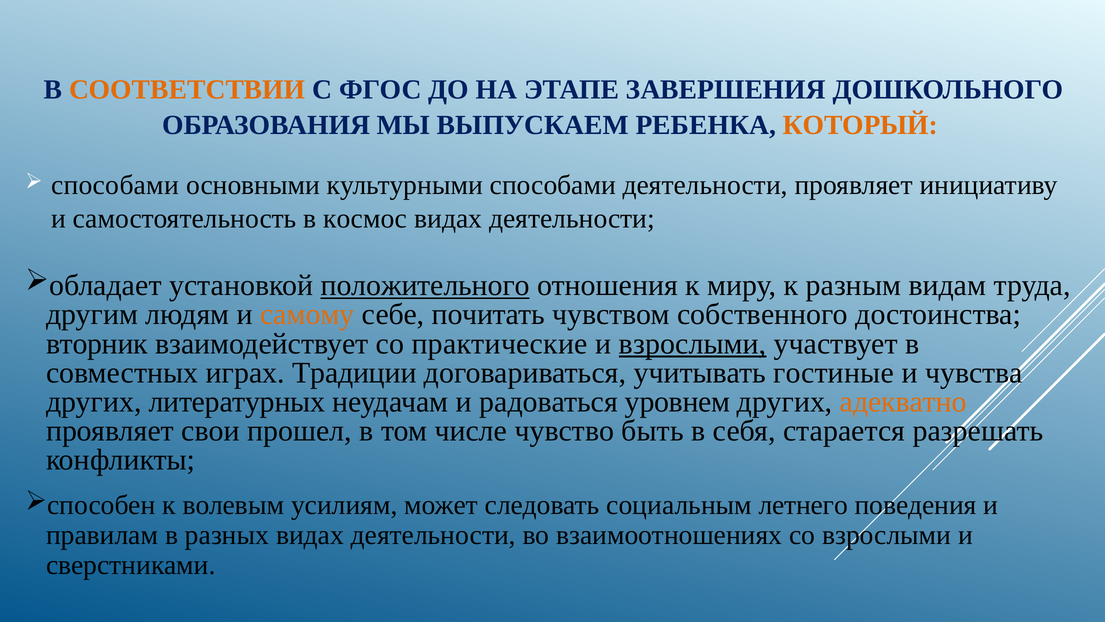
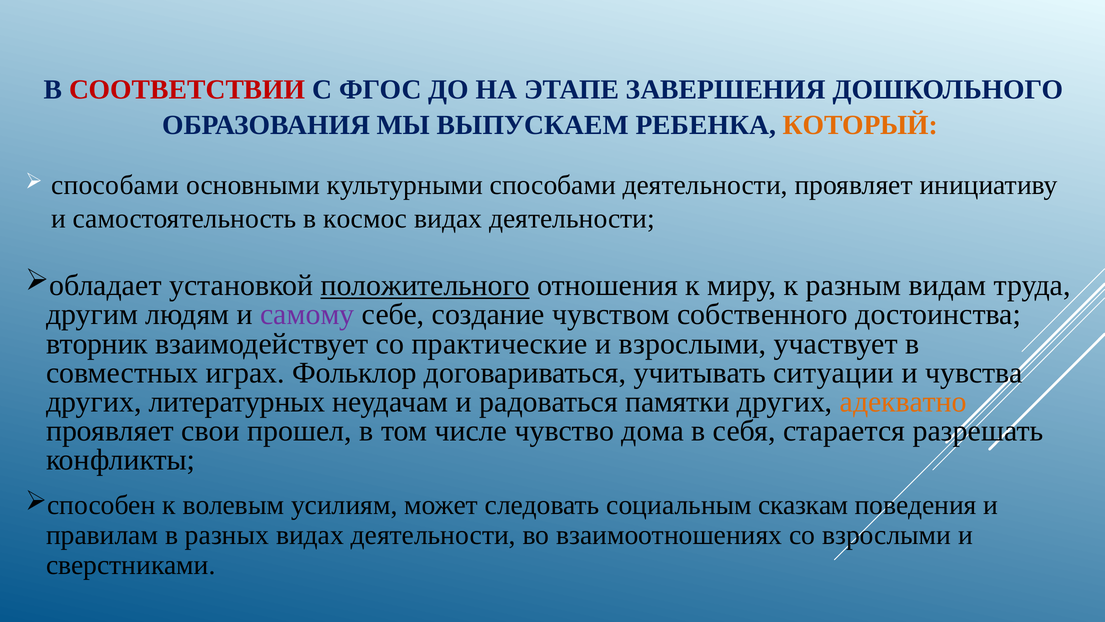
СООТВЕТСТВИИ colour: orange -> red
самому colour: orange -> purple
почитать: почитать -> создание
взрослыми at (693, 343) underline: present -> none
Традиции: Традиции -> Фольклор
гостиные: гостиные -> ситуации
уровнем: уровнем -> памятки
быть: быть -> дома
летнего: летнего -> сказкам
